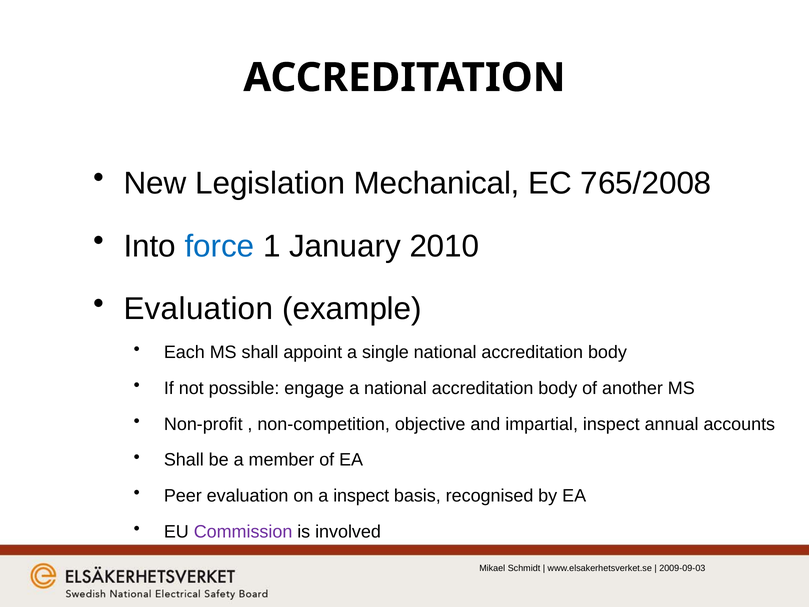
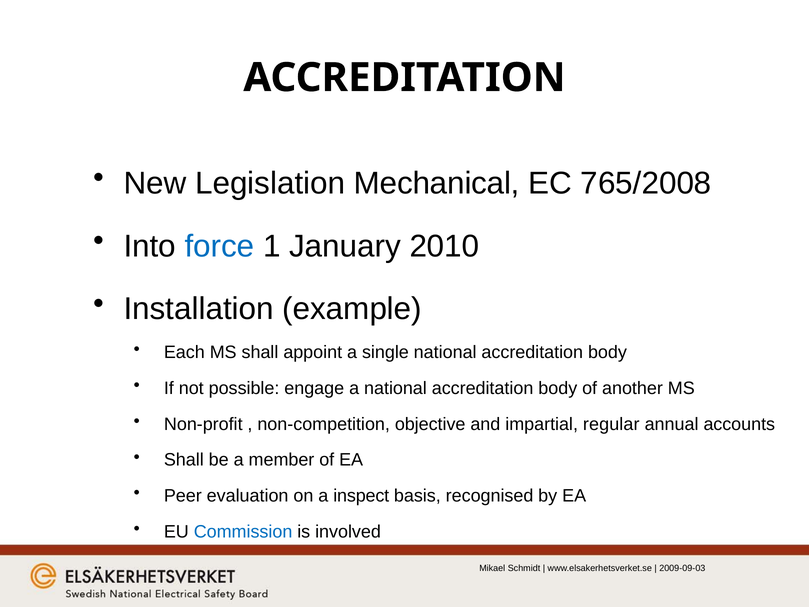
Evaluation at (198, 309): Evaluation -> Installation
impartial inspect: inspect -> regular
Commission colour: purple -> blue
